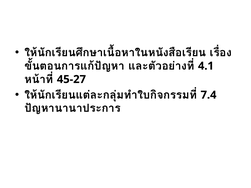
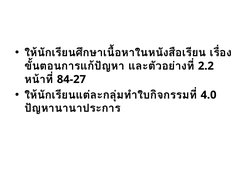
4.1: 4.1 -> 2.2
45-27: 45-27 -> 84-27
7.4: 7.4 -> 4.0
